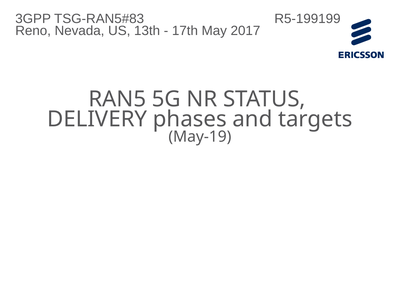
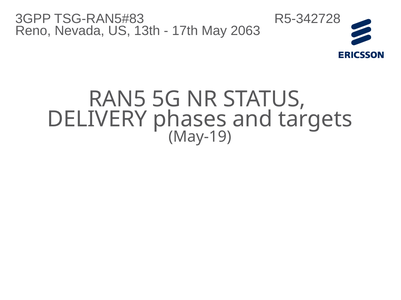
R5-199199: R5-199199 -> R5-342728
2017: 2017 -> 2063
